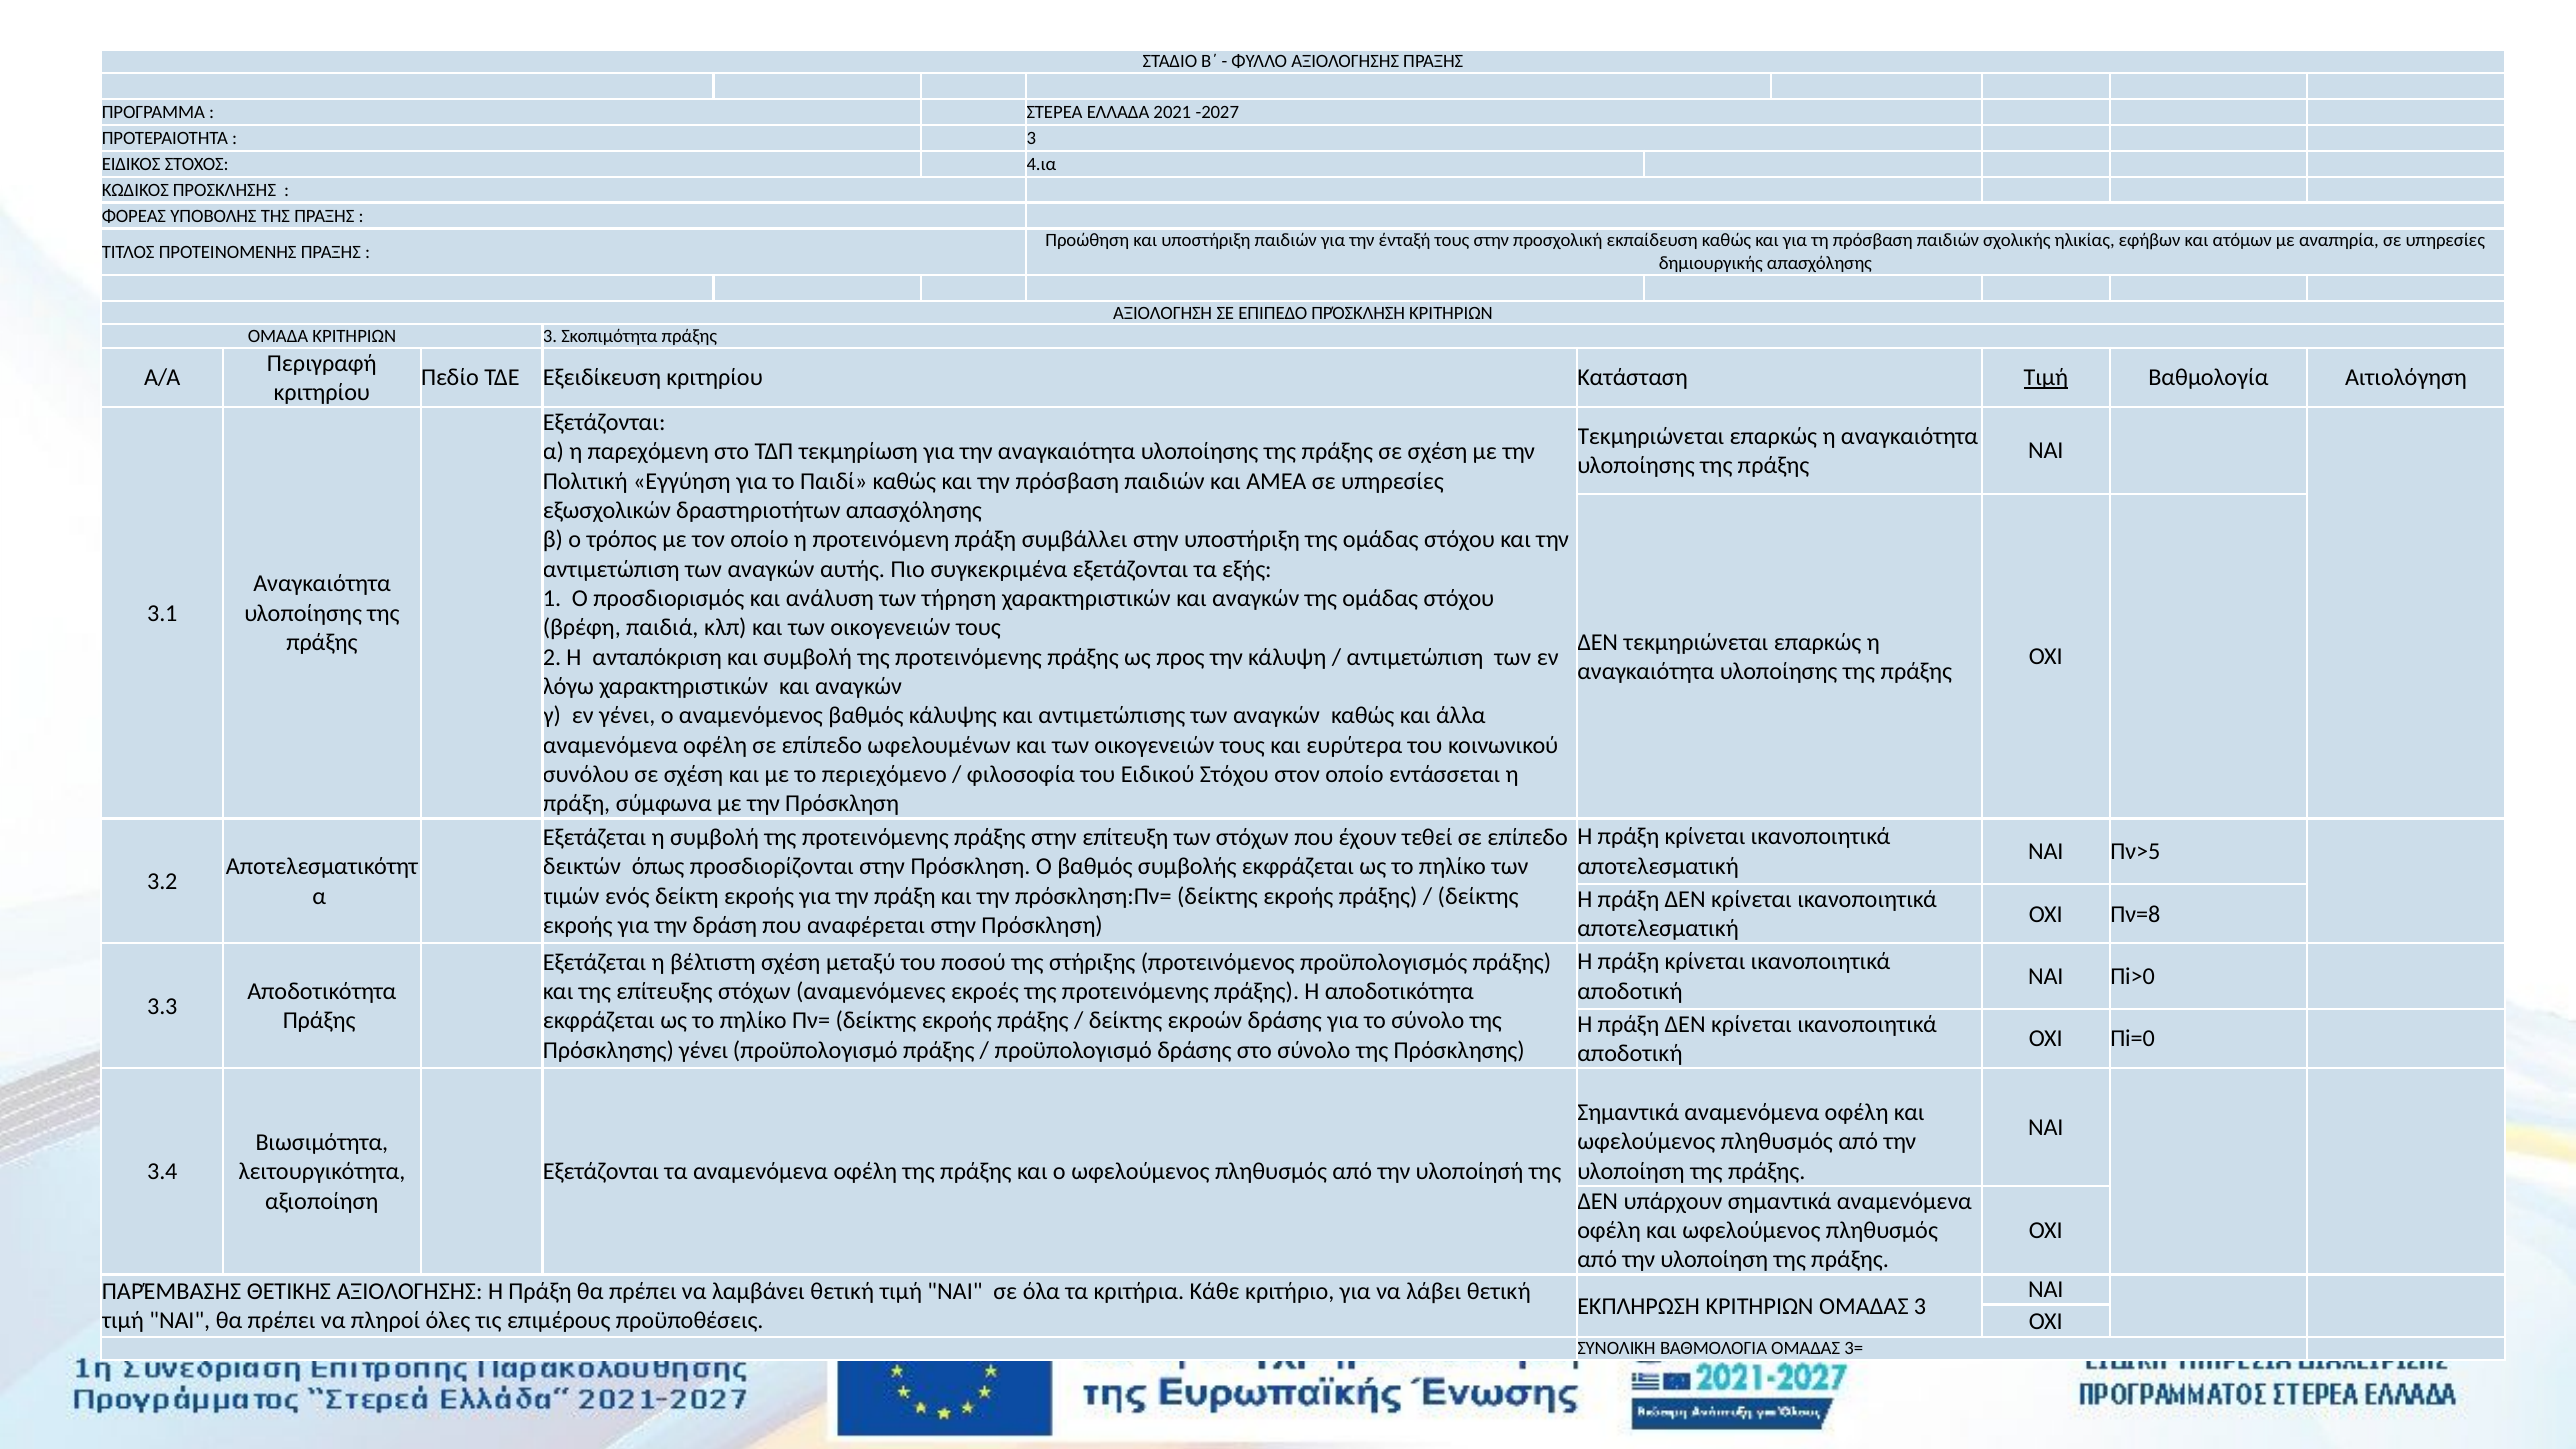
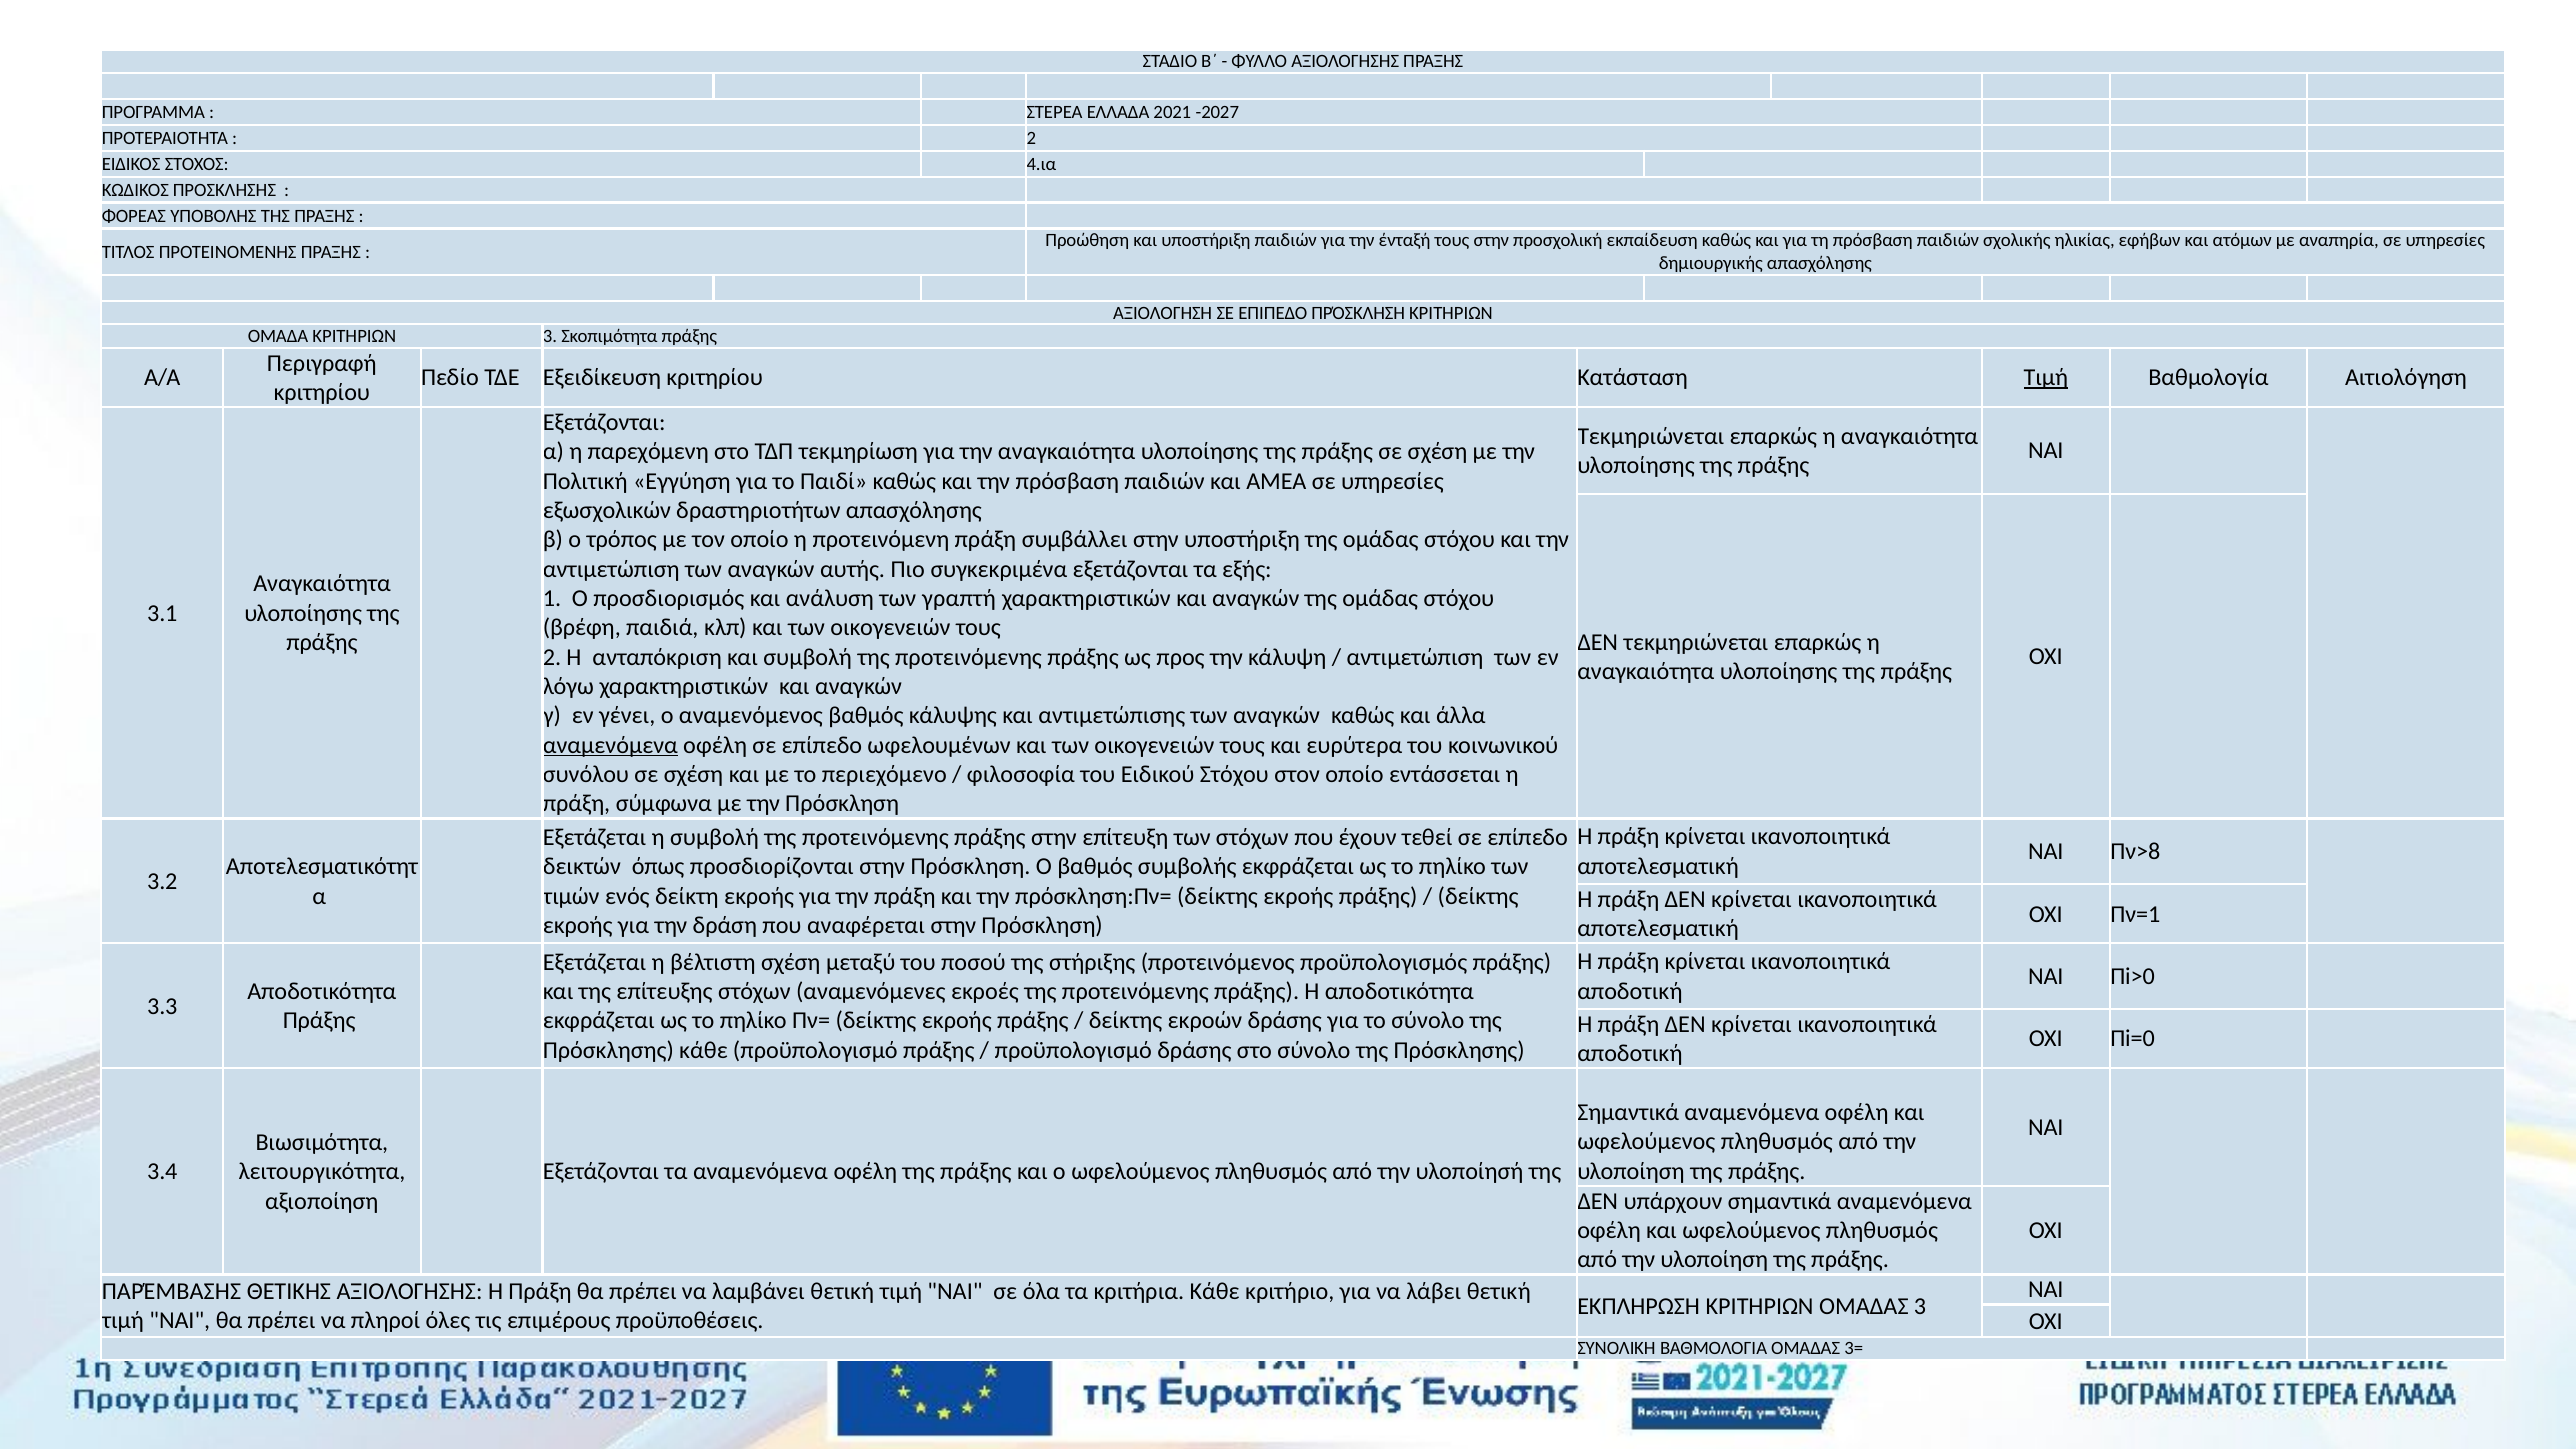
3 at (1031, 138): 3 -> 2
τήρηση: τήρηση -> γραπτή
αναμενόμενα at (610, 745) underline: none -> present
Πν>5: Πν>5 -> Πν>8
Πν=8: Πν=8 -> Πν=1
Πρόσκλησης γένει: γένει -> κάθε
